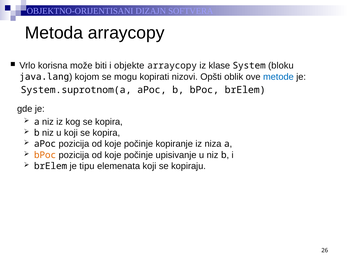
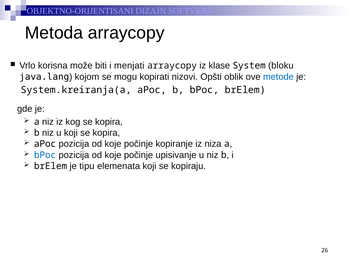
objekte: objekte -> menjati
System.suprotnom(a: System.suprotnom(a -> System.kreiranja(a
bPoc at (45, 155) colour: orange -> blue
